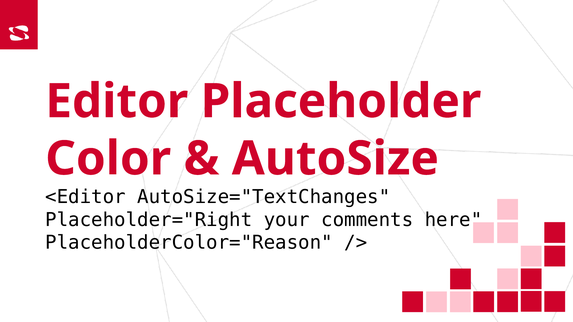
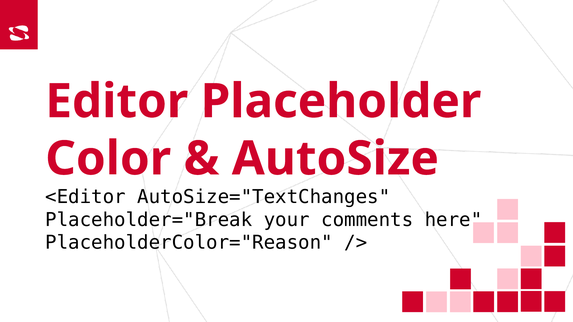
Placeholder="Right: Placeholder="Right -> Placeholder="Break
